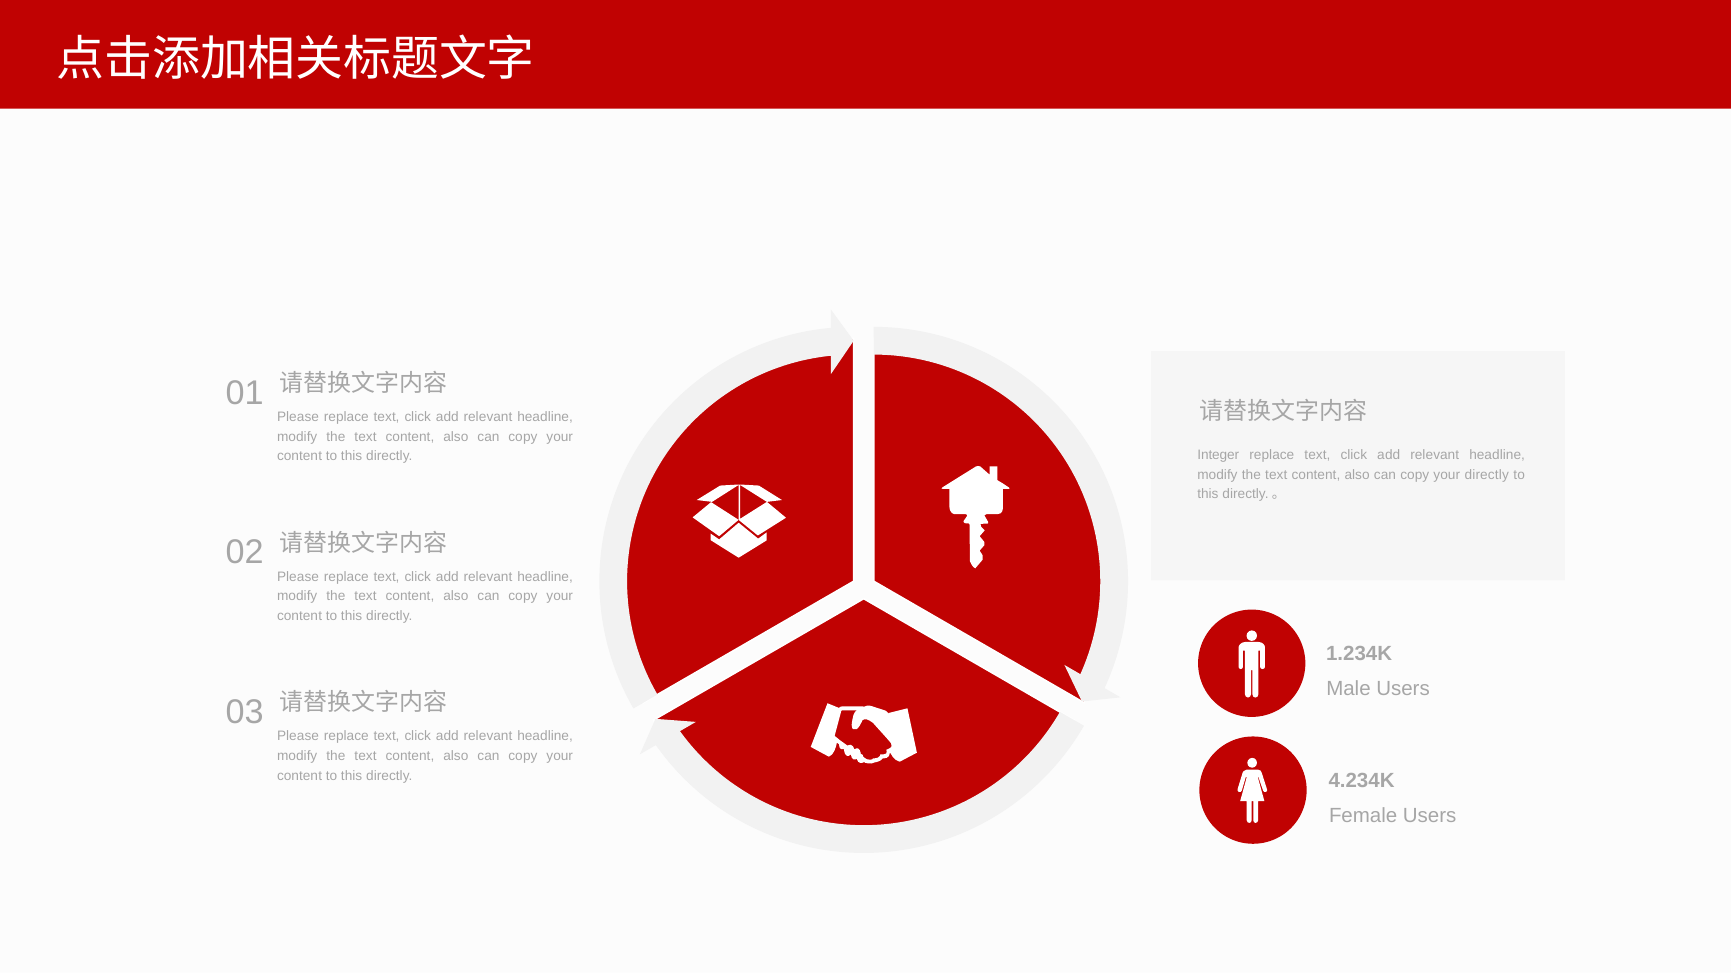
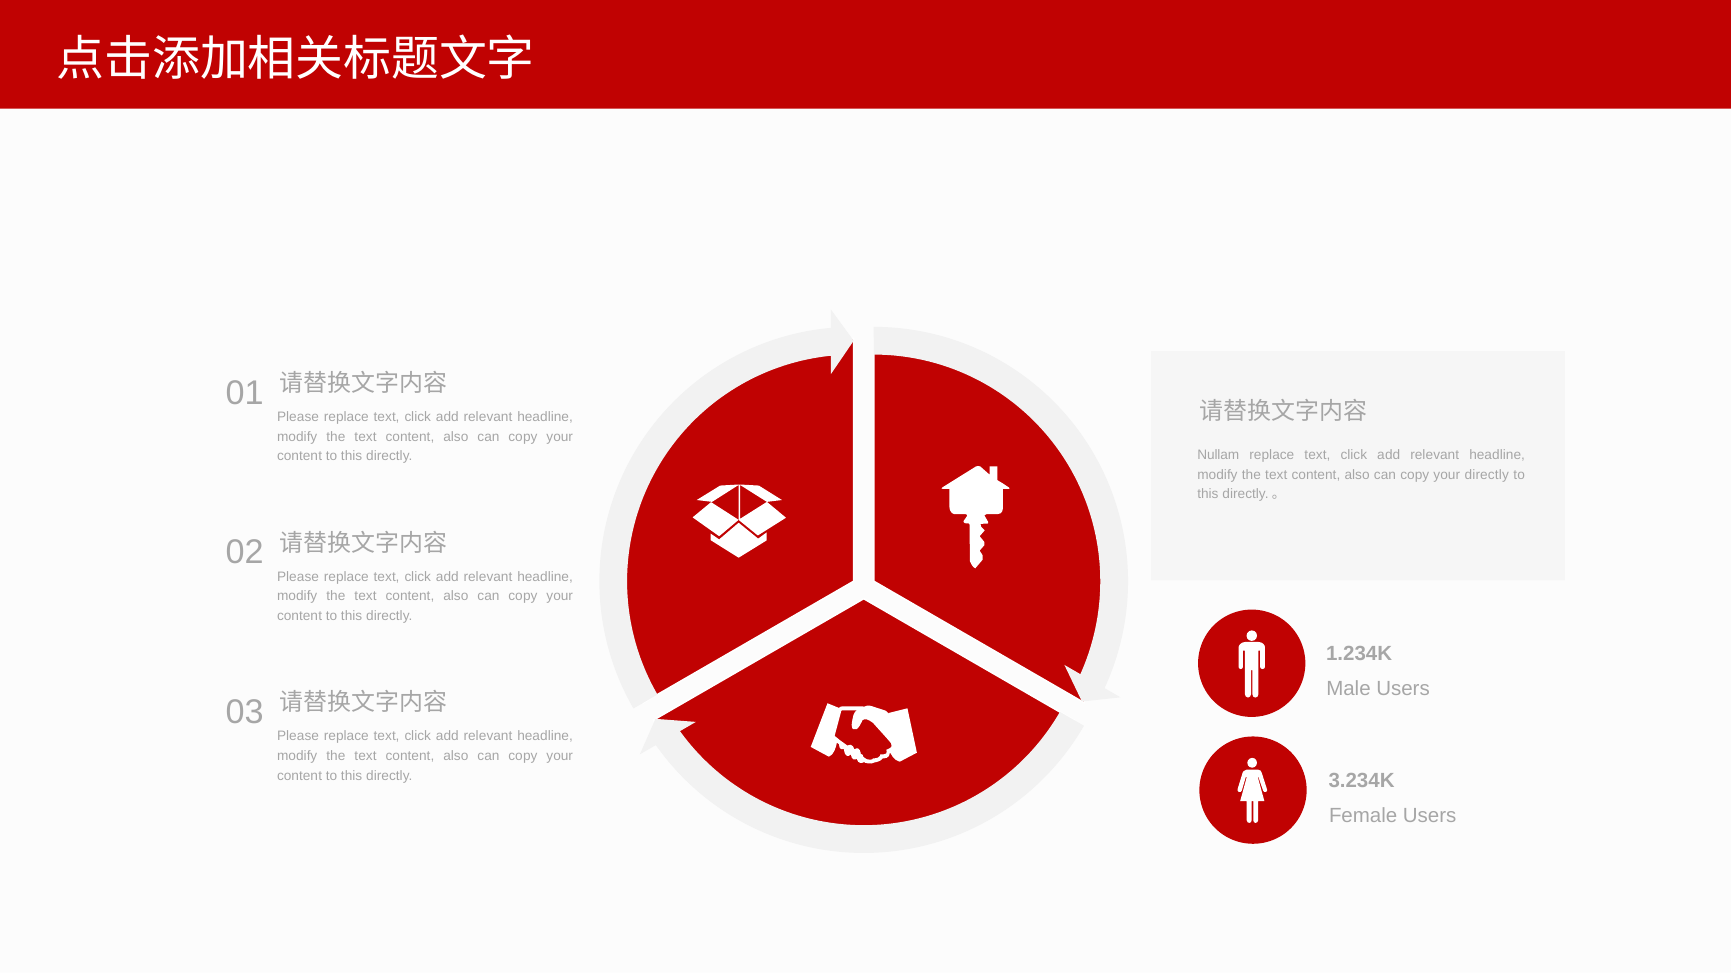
Integer: Integer -> Nullam
4.234K: 4.234K -> 3.234K
